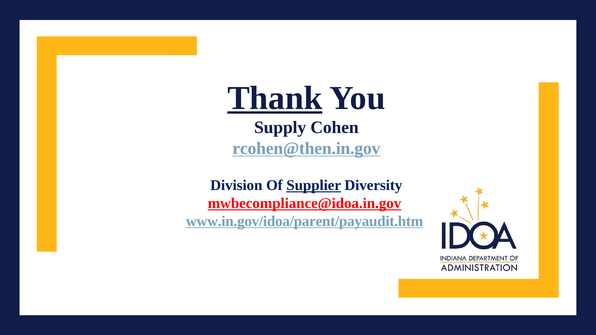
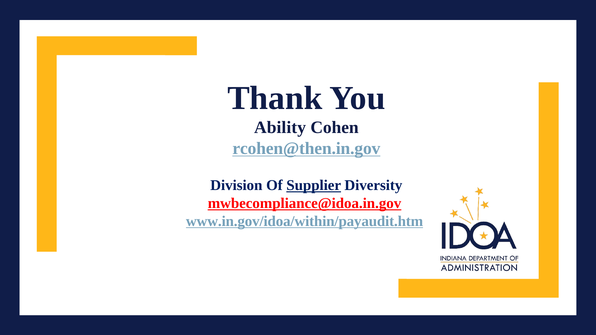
Thank underline: present -> none
Supply: Supply -> Ability
www.in.gov/idoa/parent/payaudit.htm: www.in.gov/idoa/parent/payaudit.htm -> www.in.gov/idoa/within/payaudit.htm
